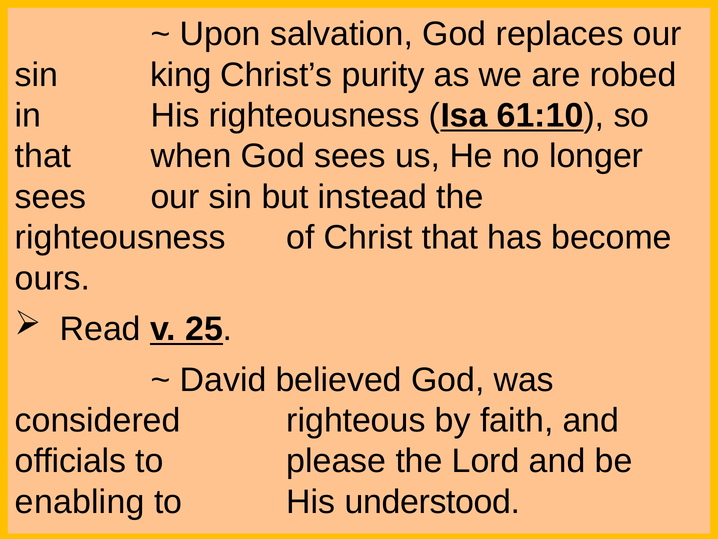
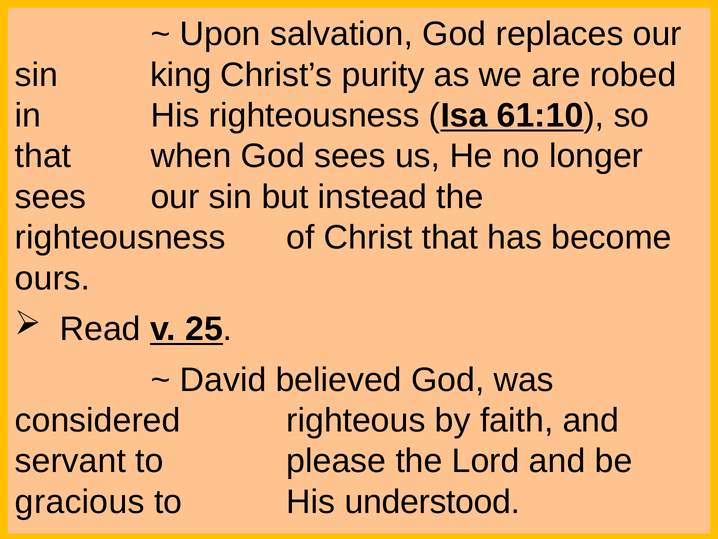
officials: officials -> servant
enabling: enabling -> gracious
